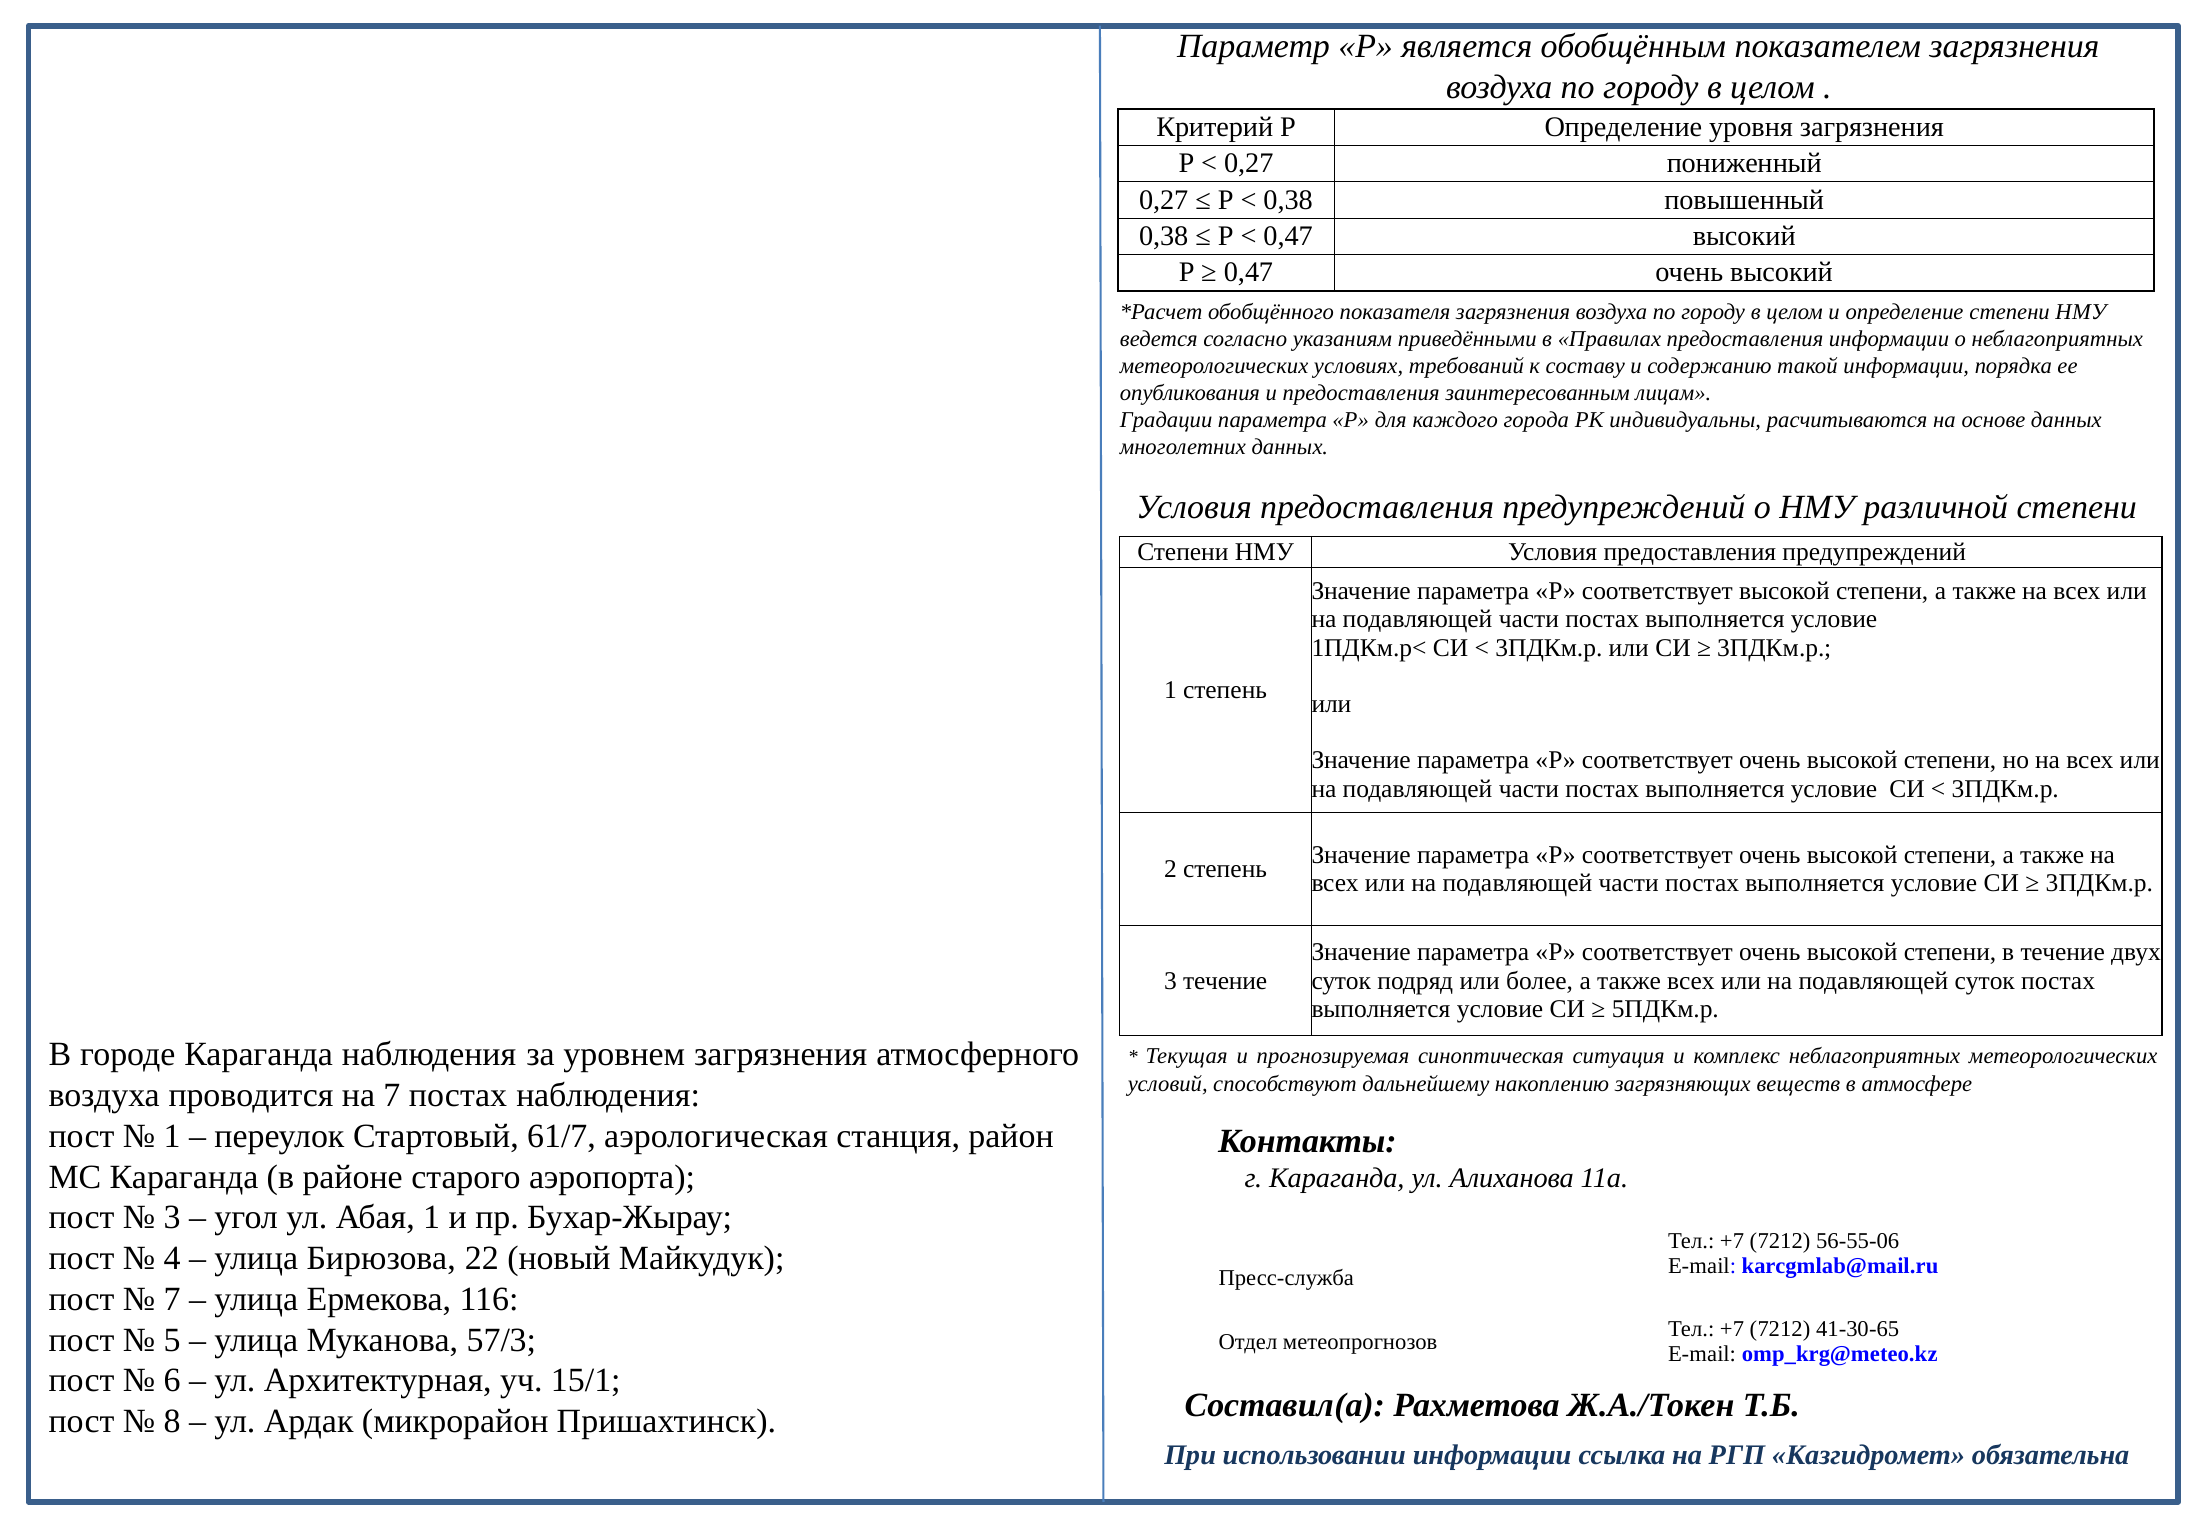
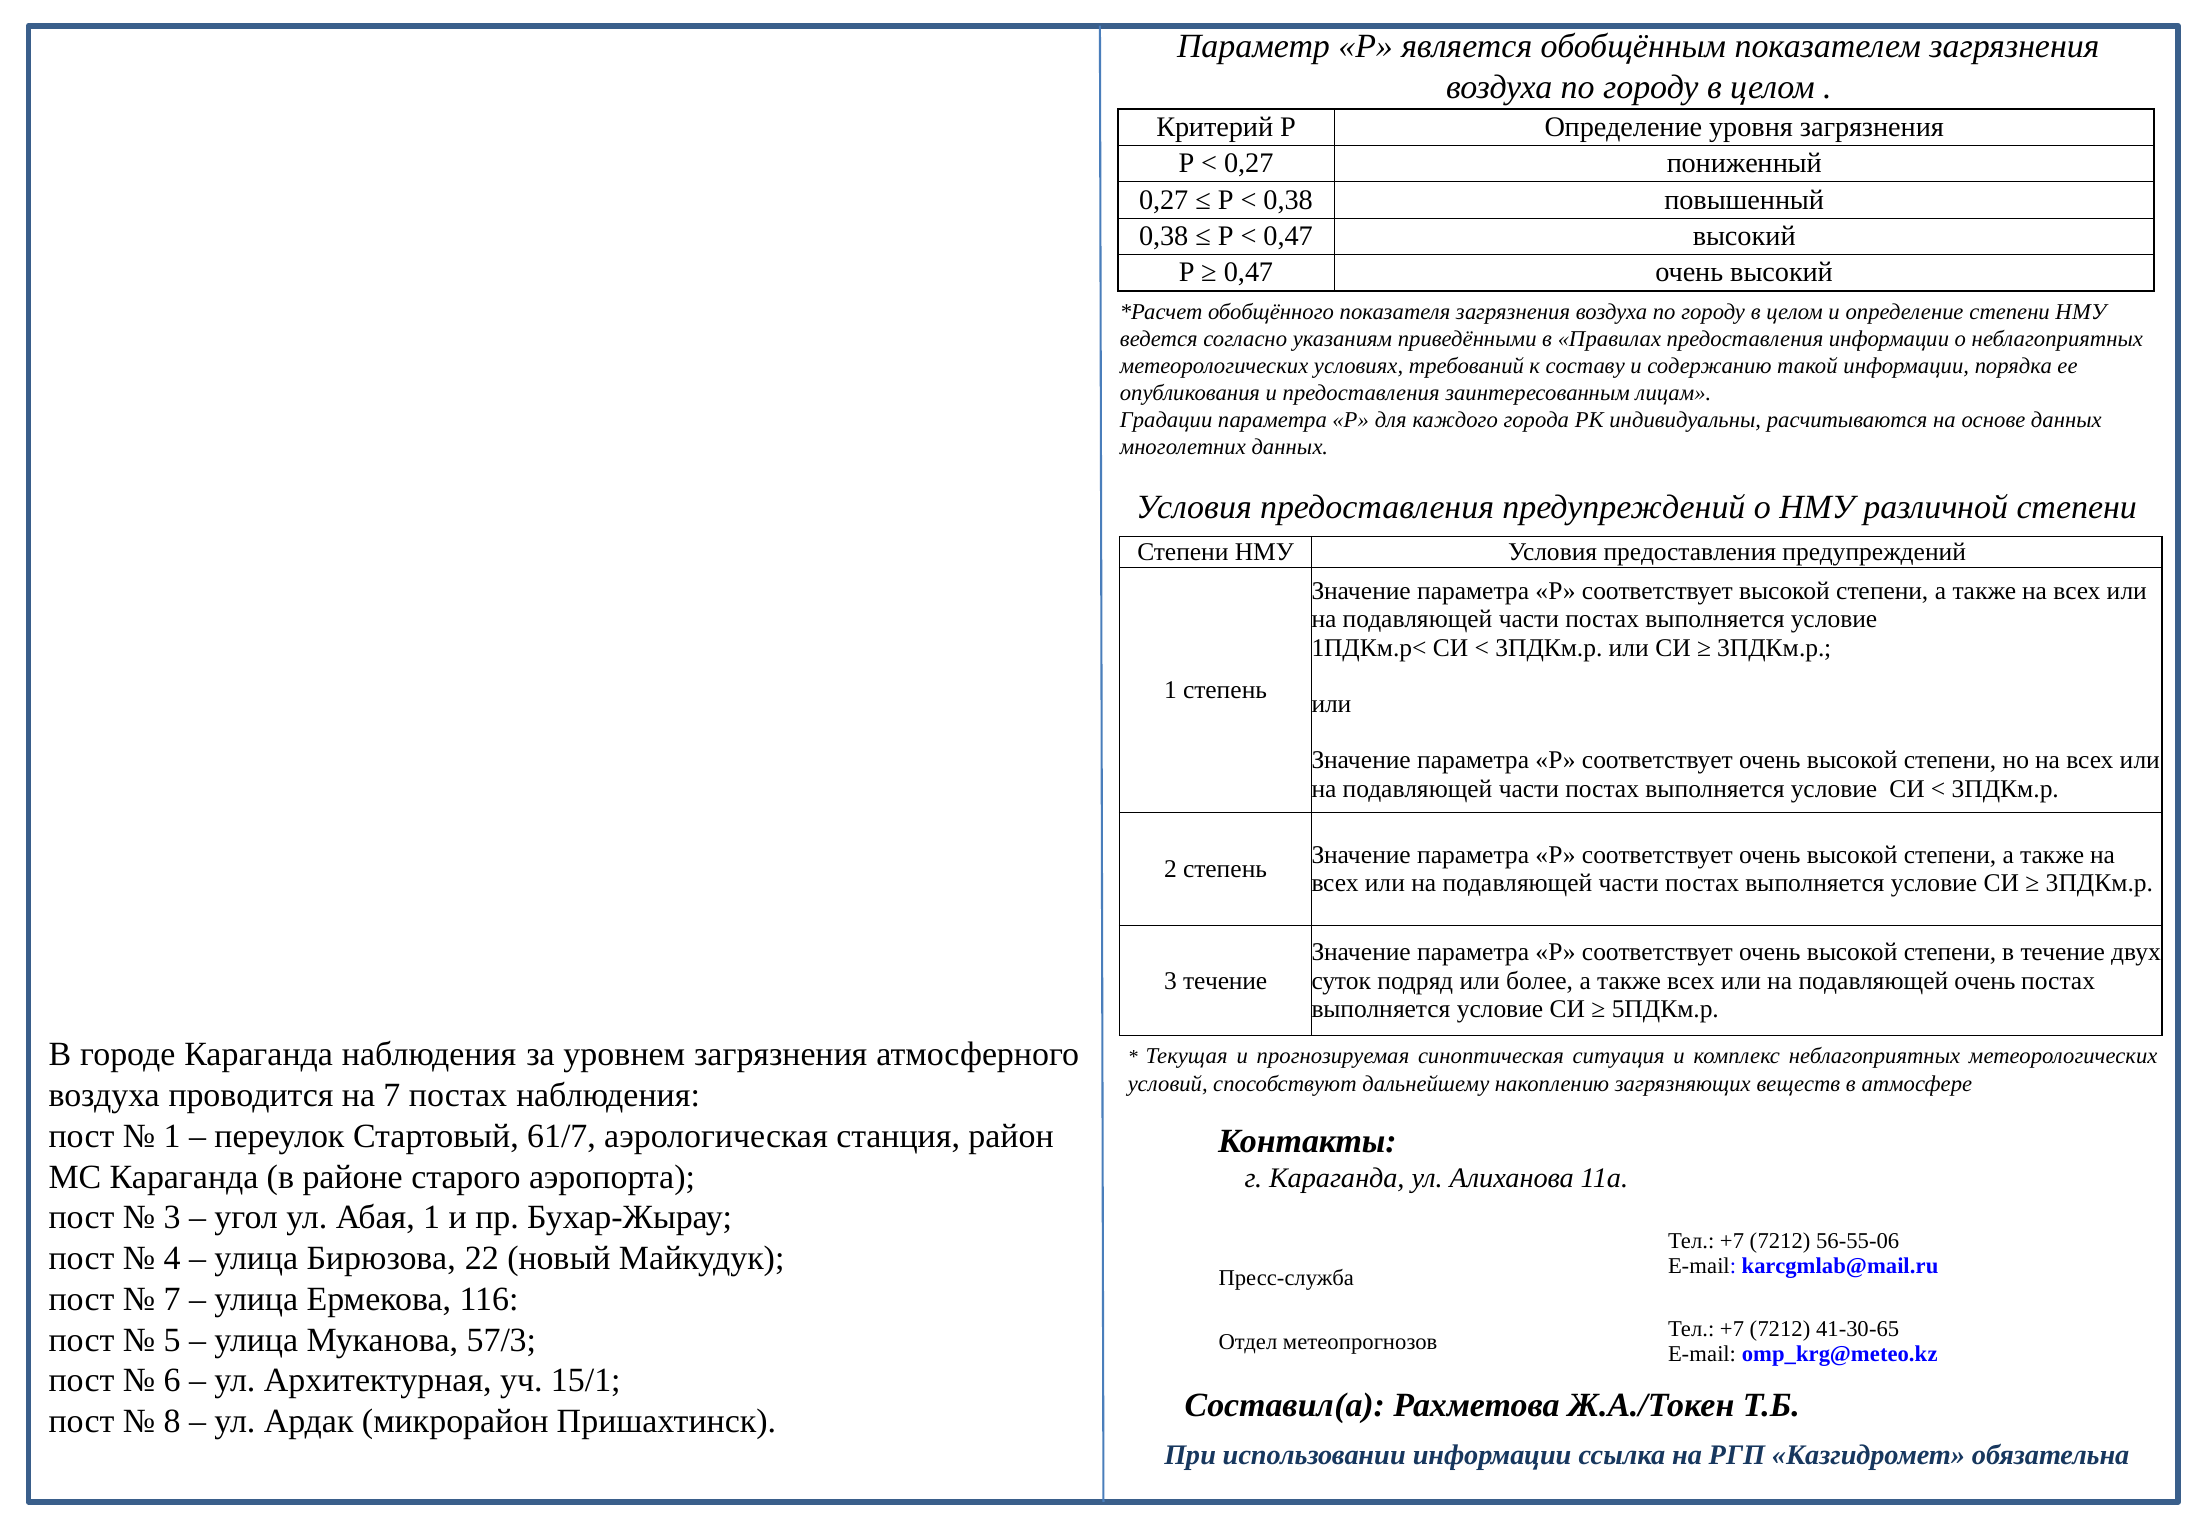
подавляющей суток: суток -> очень
